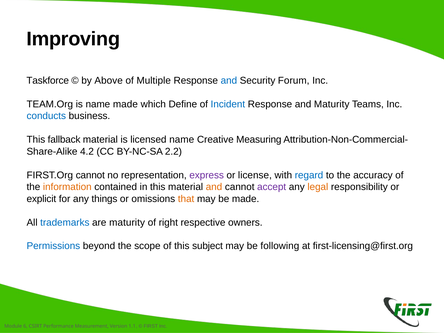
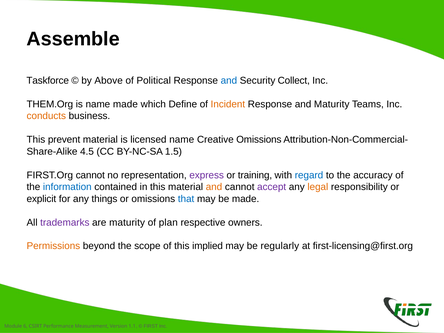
Improving: Improving -> Assemble
Multiple: Multiple -> Political
Forum: Forum -> Collect
TEAM.Org: TEAM.Org -> THEM.Org
Incident colour: blue -> orange
conducts colour: blue -> orange
fallback: fallback -> prevent
Creative Measuring: Measuring -> Omissions
4.2: 4.2 -> 4.5
2.2: 2.2 -> 1.5
license: license -> training
information colour: orange -> blue
that colour: orange -> blue
trademarks colour: blue -> purple
right: right -> plan
Permissions colour: blue -> orange
subject: subject -> implied
following: following -> regularly
